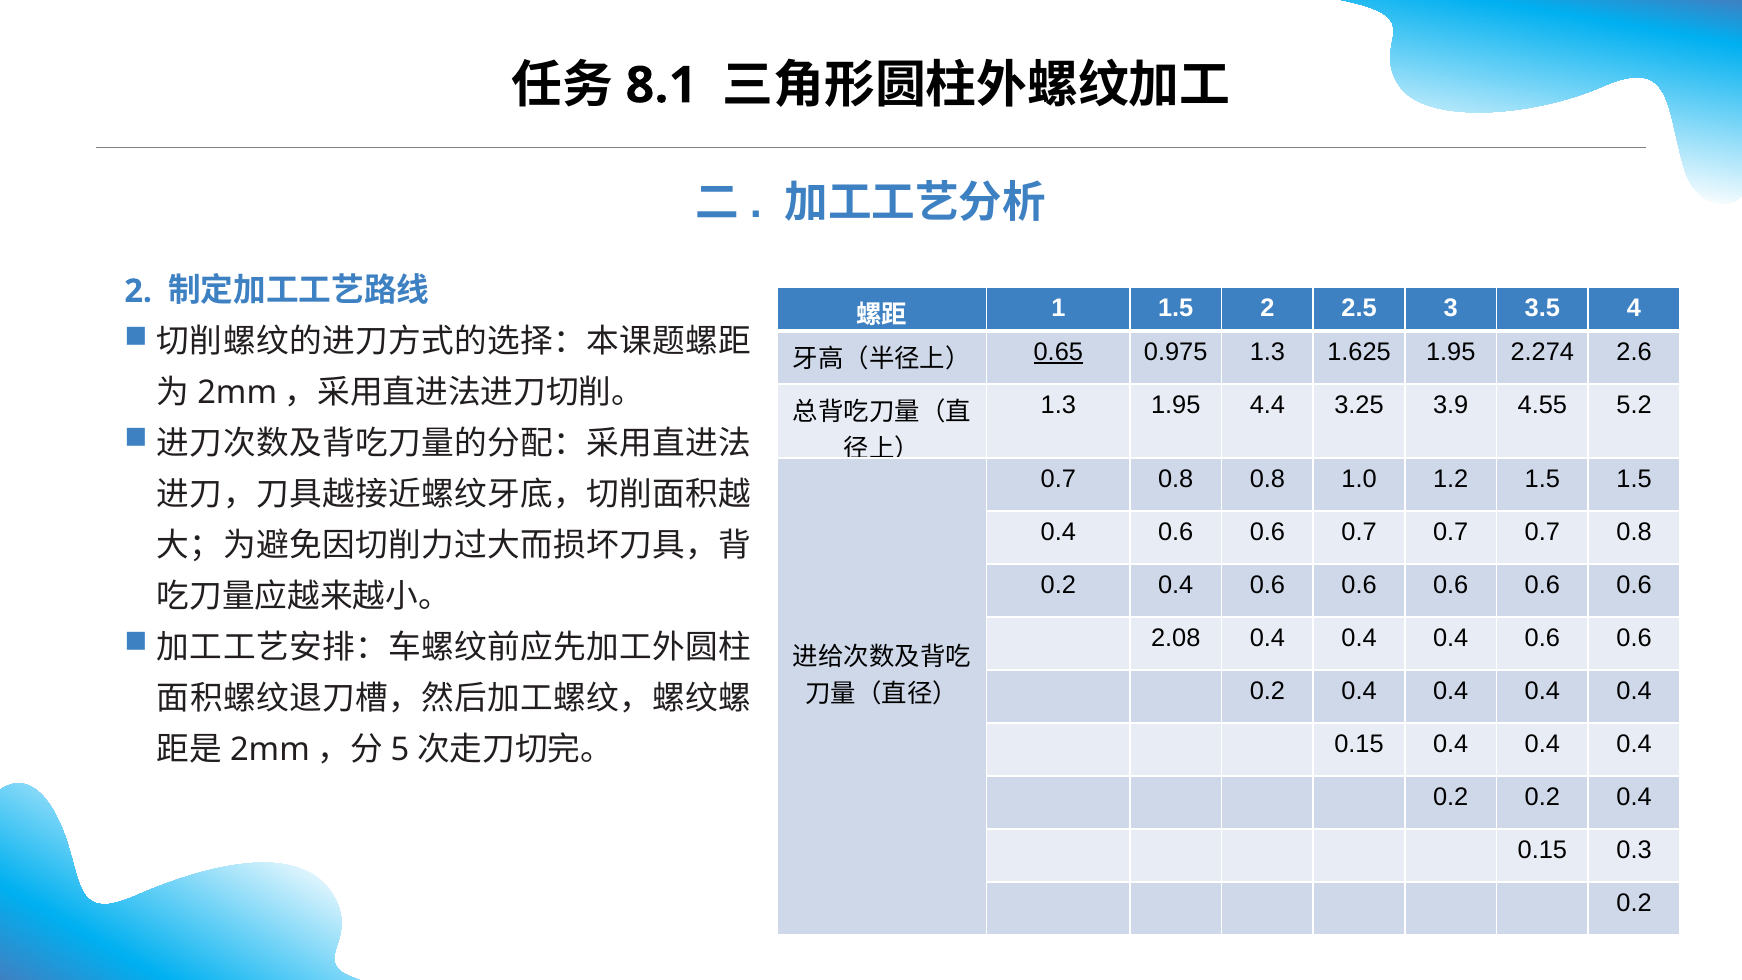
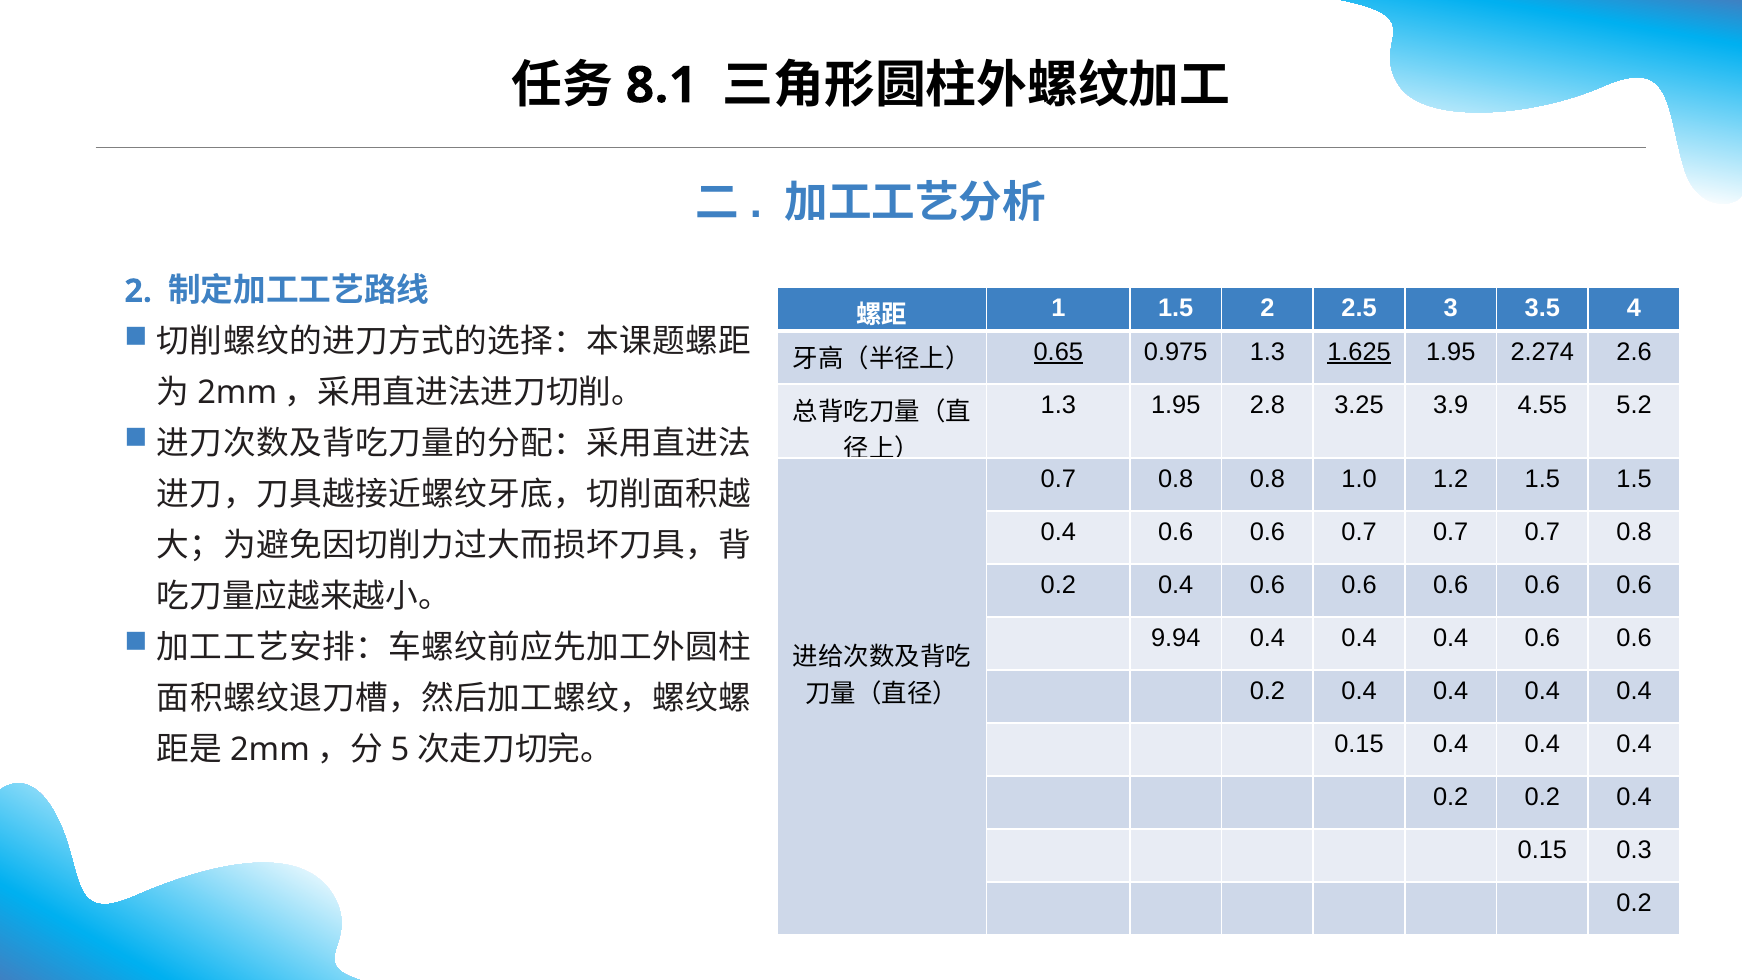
1.625 underline: none -> present
4.4: 4.4 -> 2.8
2.08: 2.08 -> 9.94
